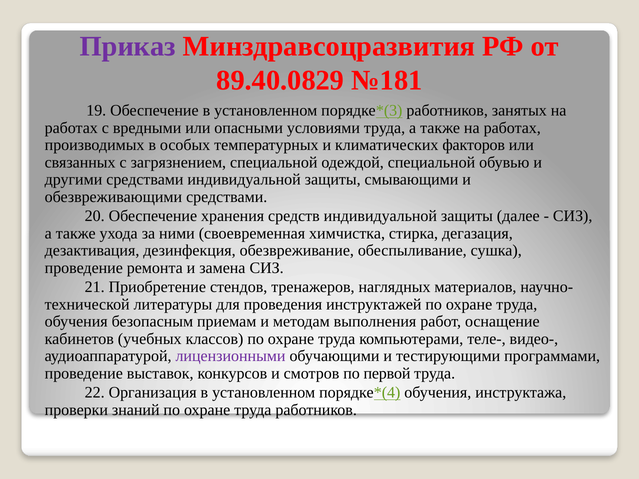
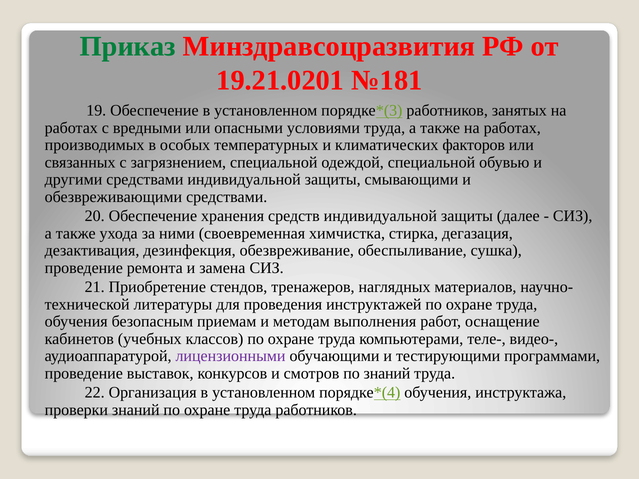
Приказ colour: purple -> green
89.40.0829: 89.40.0829 -> 19.21.0201
по первой: первой -> знаний
